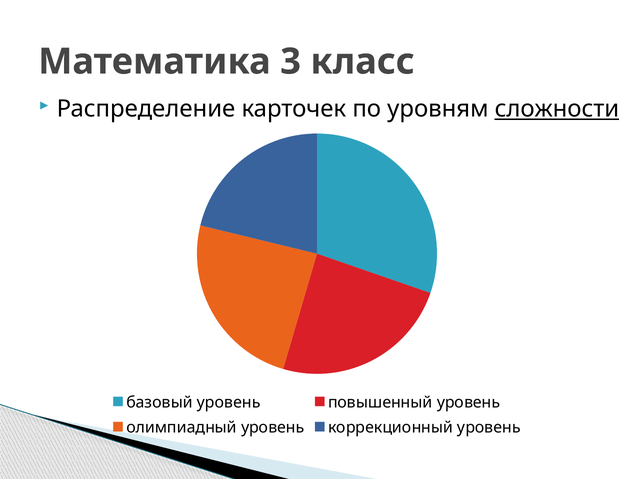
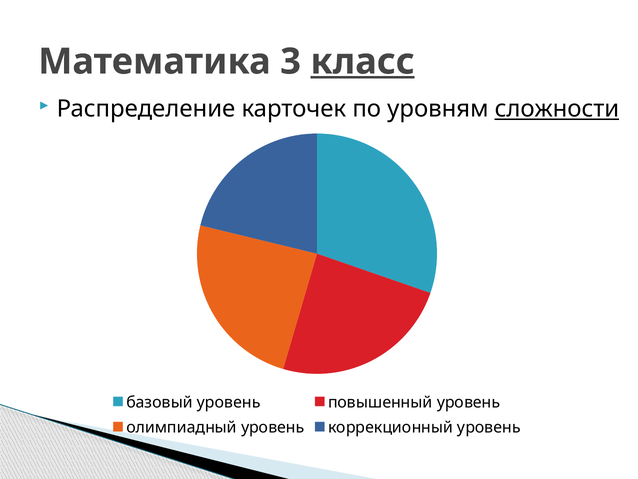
класс underline: none -> present
